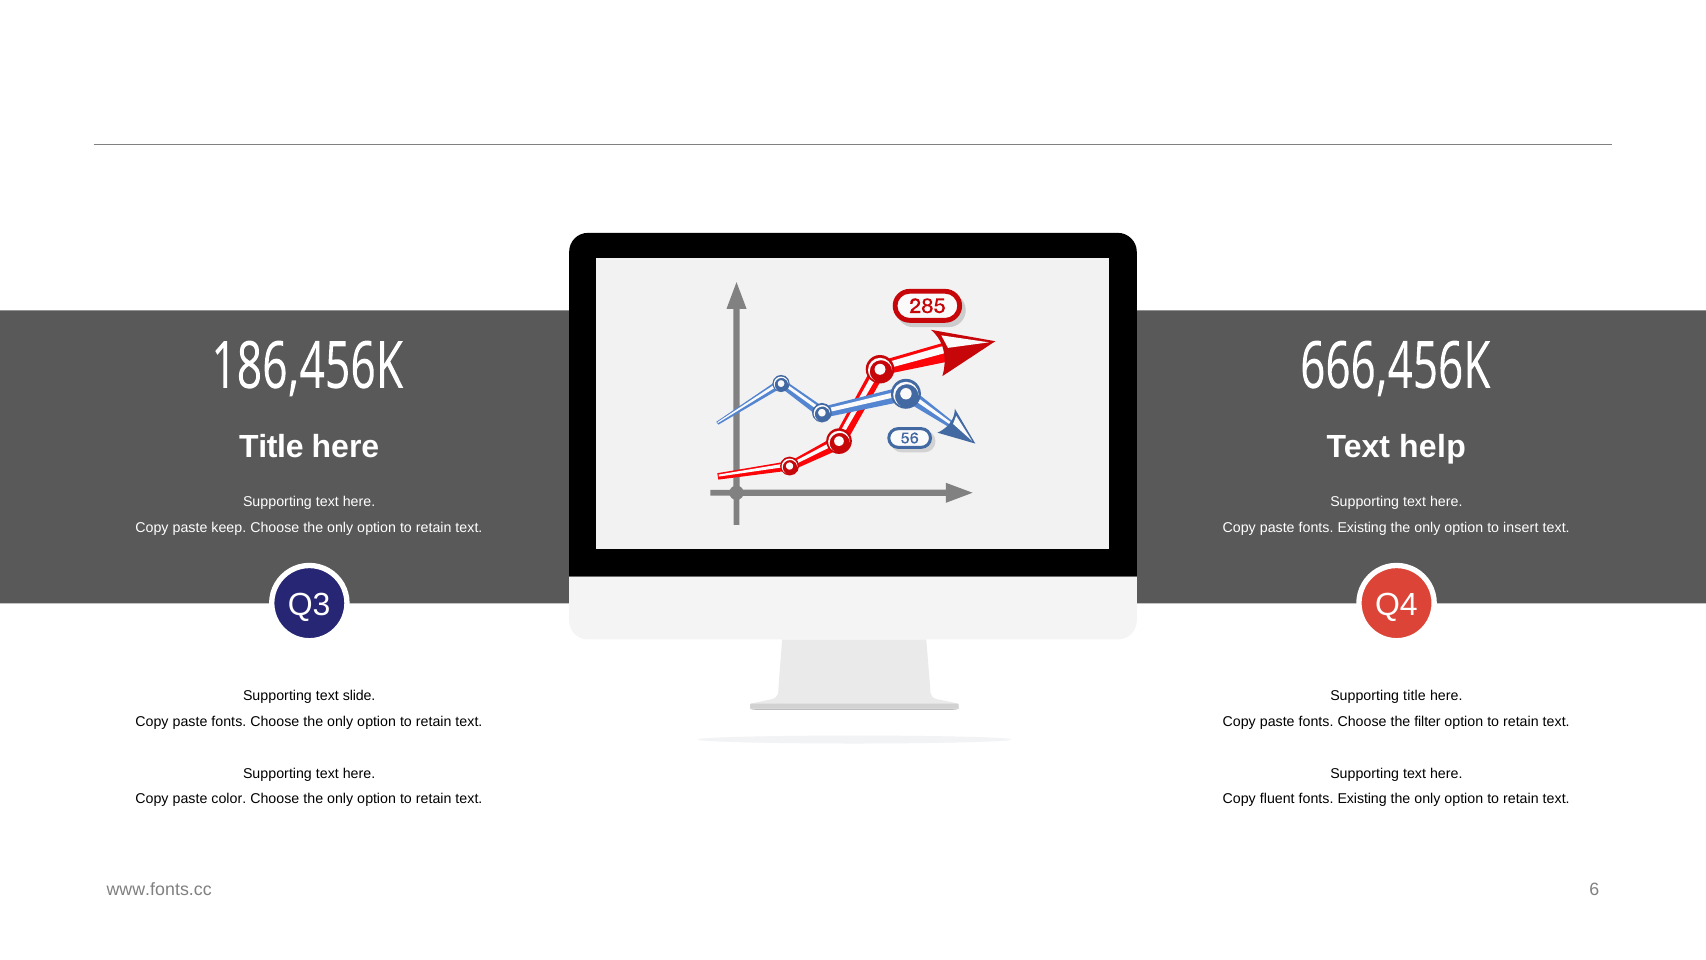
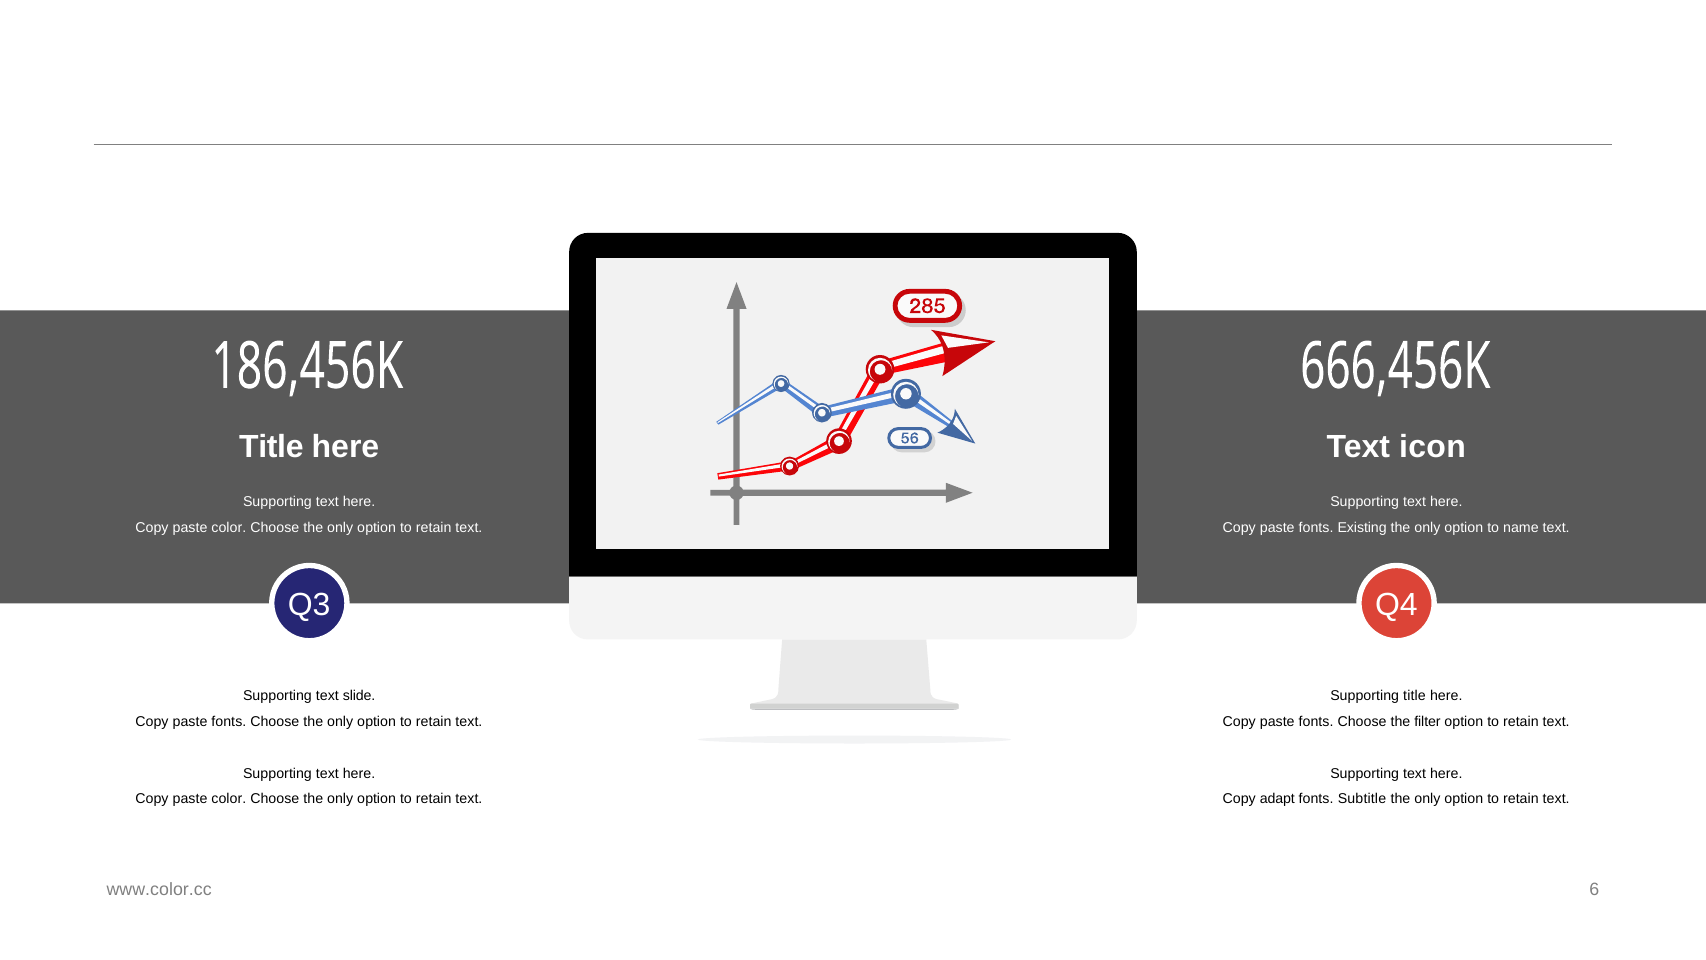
help: help -> icon
keep at (229, 528): keep -> color
insert: insert -> name
fluent: fluent -> adapt
Existing at (1362, 799): Existing -> Subtitle
www.fonts.cc: www.fonts.cc -> www.color.cc
